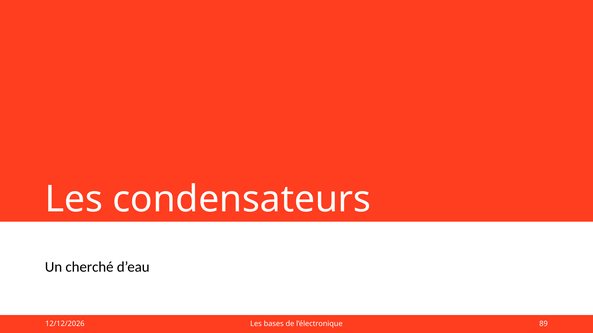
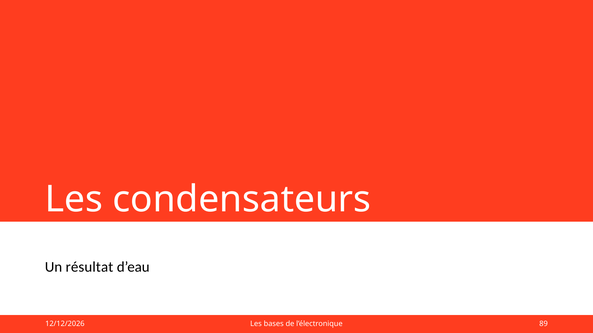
cherché: cherché -> résultat
